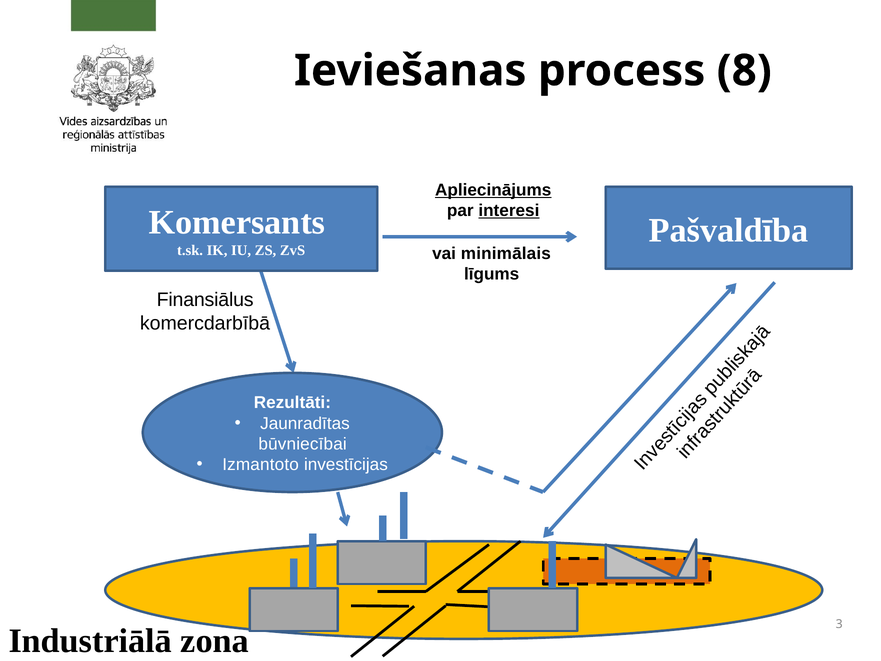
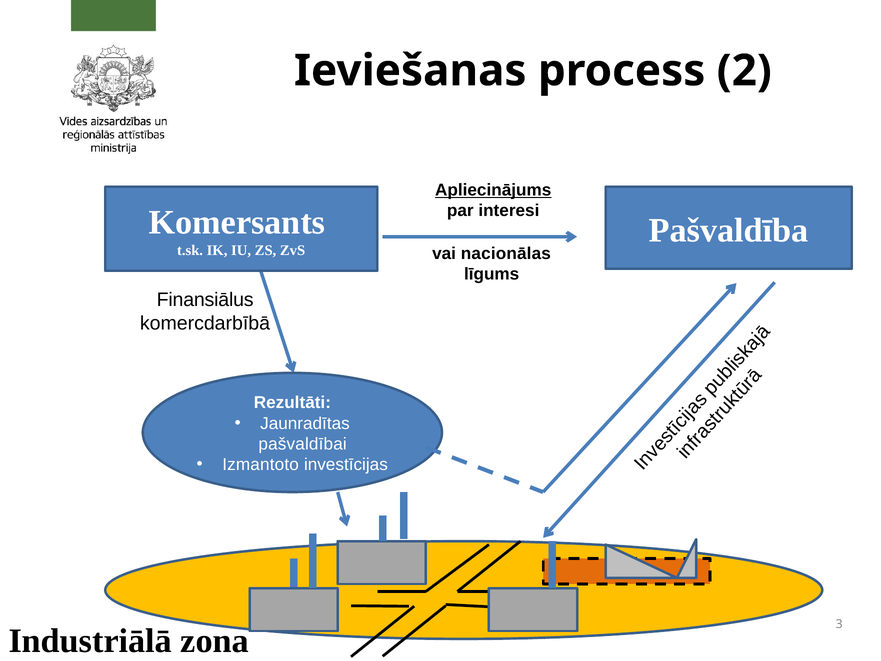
8: 8 -> 2
interesi underline: present -> none
minimālais: minimālais -> nacionālas
būvniecībai: būvniecībai -> pašvaldībai
